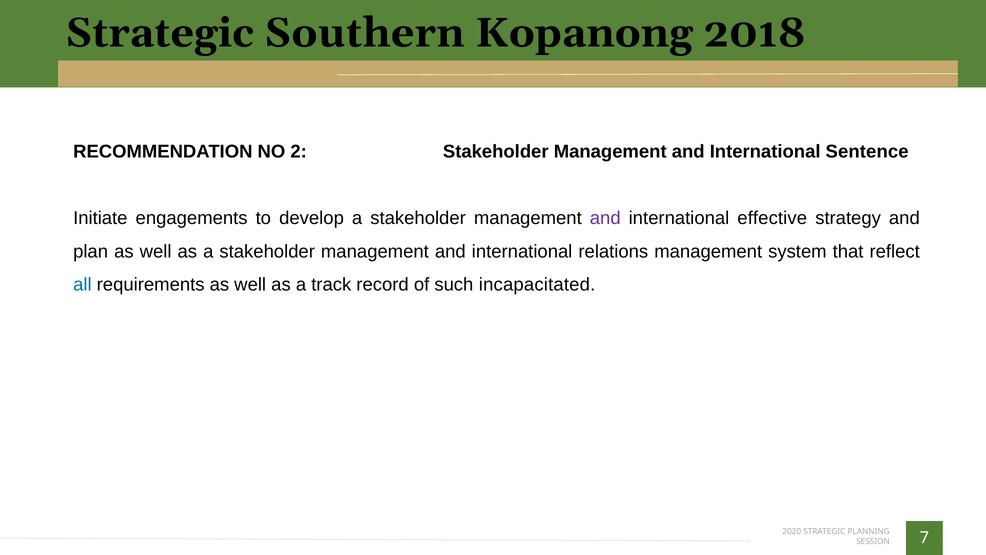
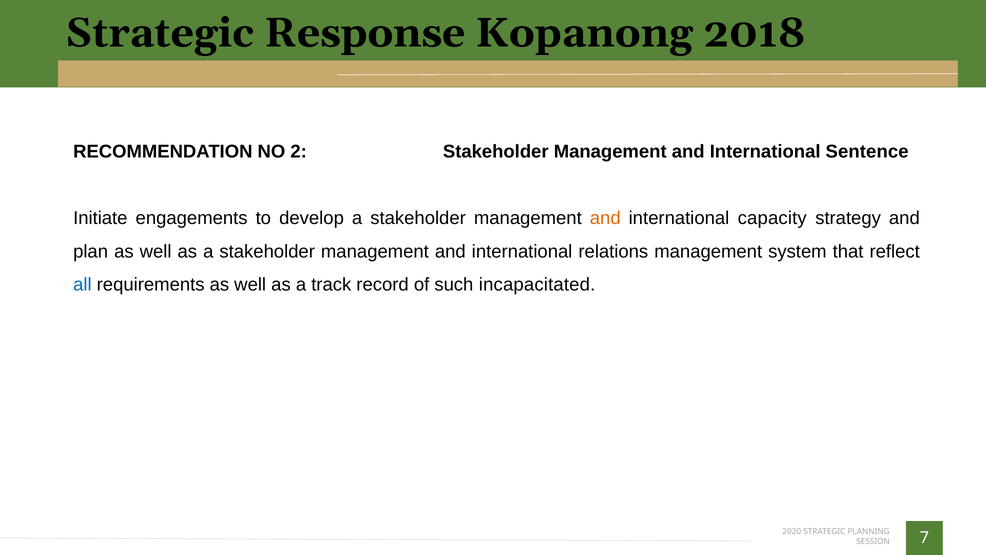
Southern: Southern -> Response
and at (605, 218) colour: purple -> orange
effective: effective -> capacity
